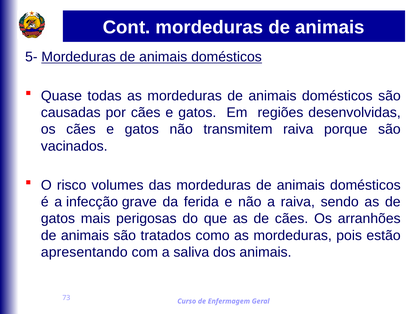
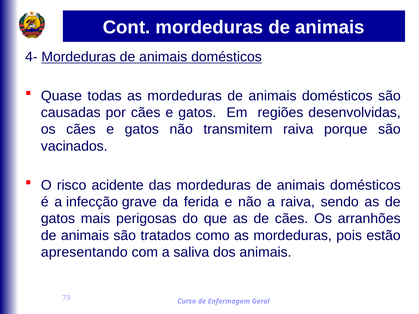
5-: 5- -> 4-
volumes: volumes -> acidente
